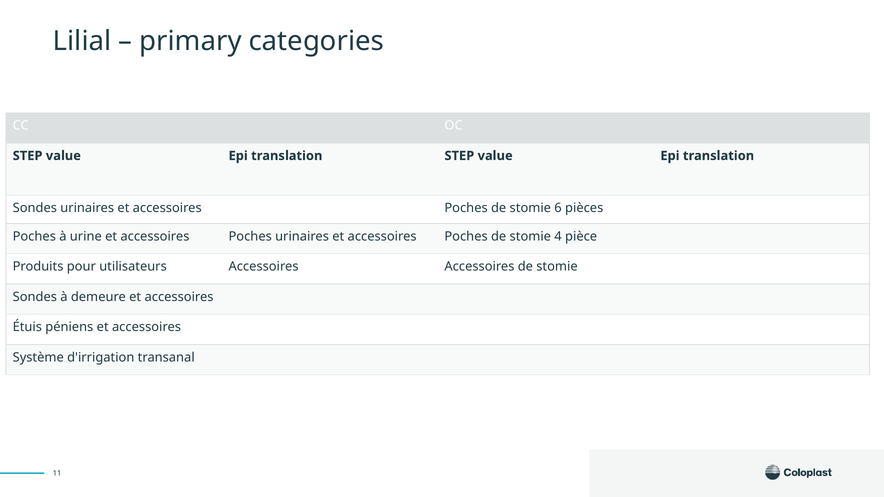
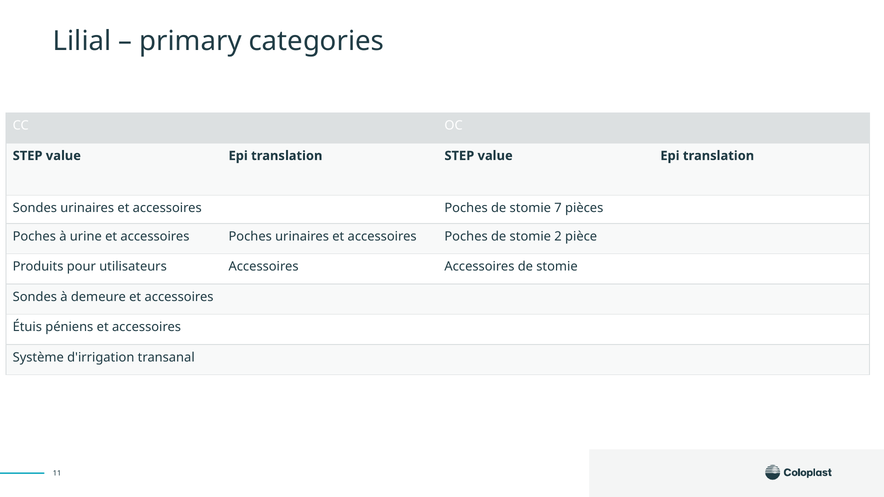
6: 6 -> 7
4: 4 -> 2
